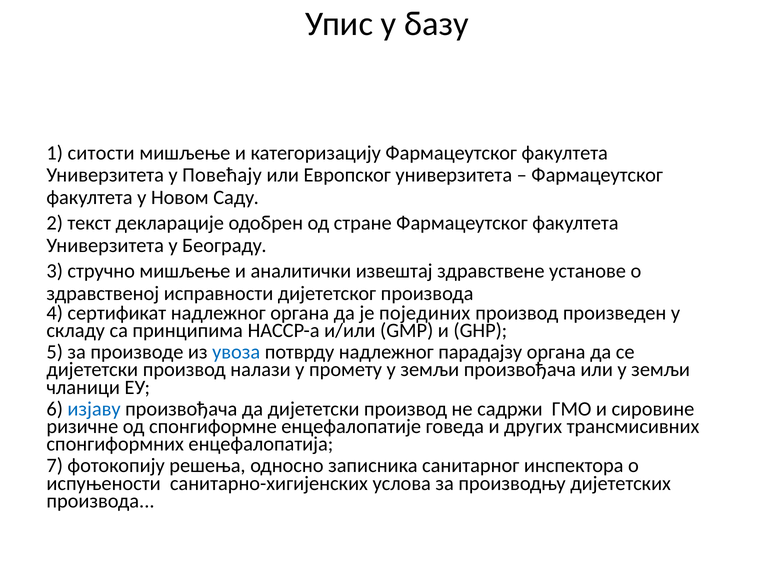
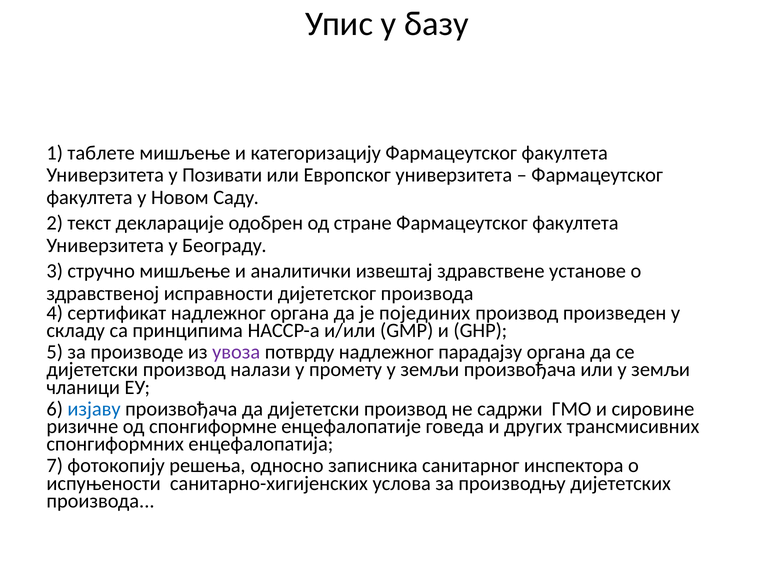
ситости: ситости -> таблете
Повећају: Повећају -> Позивати
увоза colour: blue -> purple
